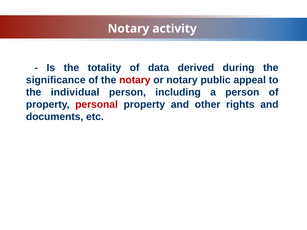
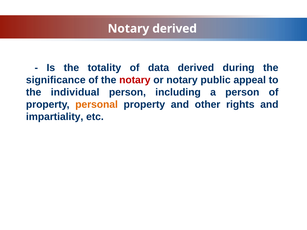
Notary activity: activity -> derived
personal colour: red -> orange
documents: documents -> impartiality
